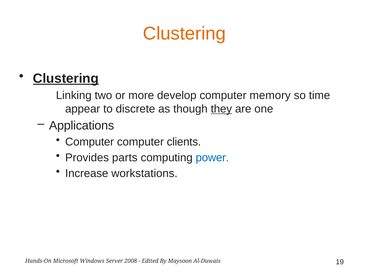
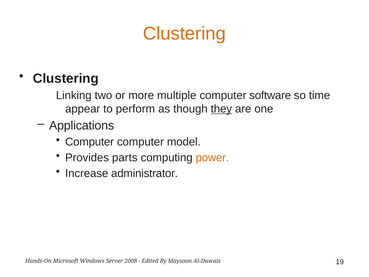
Clustering at (66, 78) underline: present -> none
develop: develop -> multiple
memory: memory -> software
discrete: discrete -> perform
clients: clients -> model
power colour: blue -> orange
workstations: workstations -> administrator
